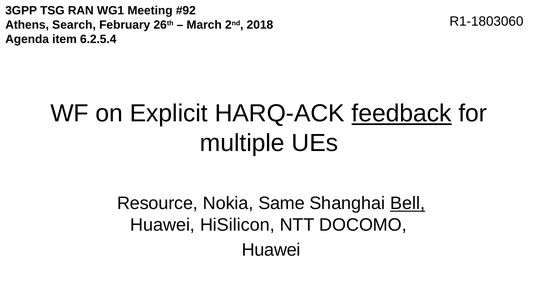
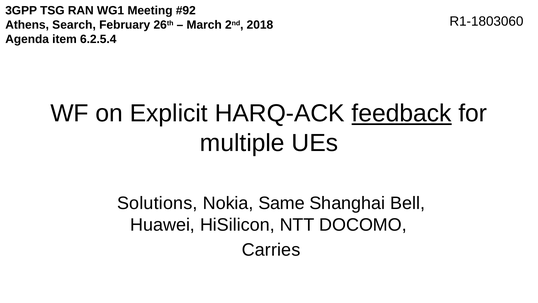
Resource: Resource -> Solutions
Bell underline: present -> none
Huawei at (271, 250): Huawei -> Carries
